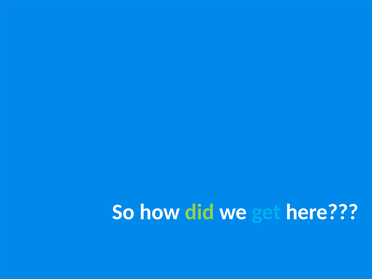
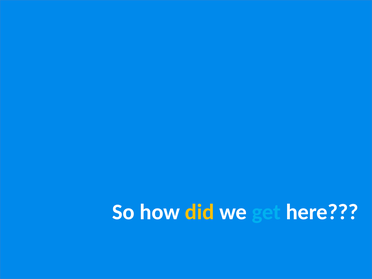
did colour: light green -> yellow
